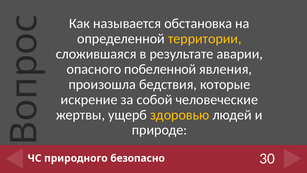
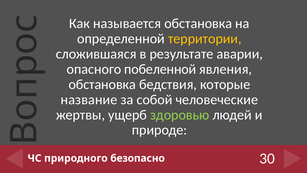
произошла at (102, 84): произошла -> обстановка
искрение: искрение -> название
здоровью colour: yellow -> light green
